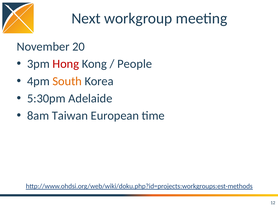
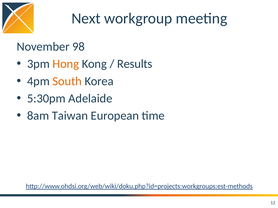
20: 20 -> 98
Hong colour: red -> orange
People: People -> Results
